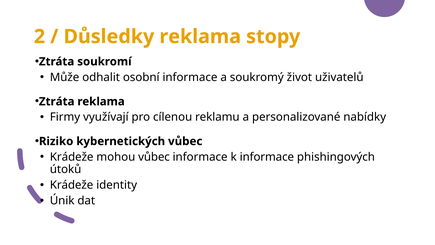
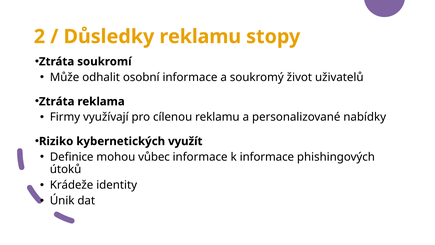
Důsledky reklama: reklama -> reklamu
kybernetických vůbec: vůbec -> využít
Krádeže at (72, 157): Krádeže -> Definice
